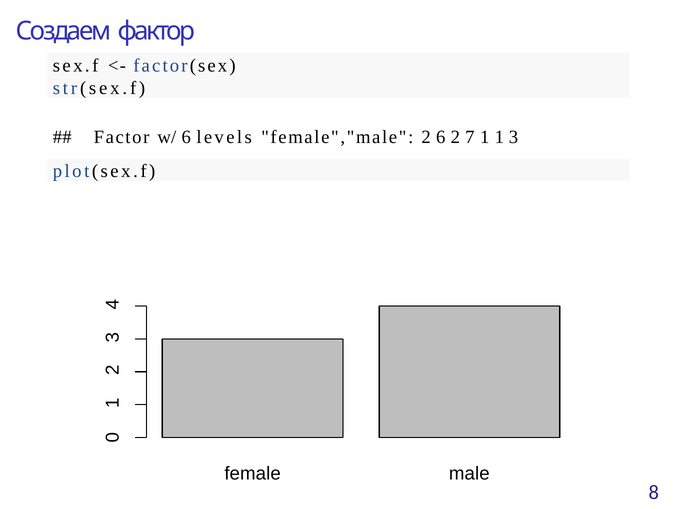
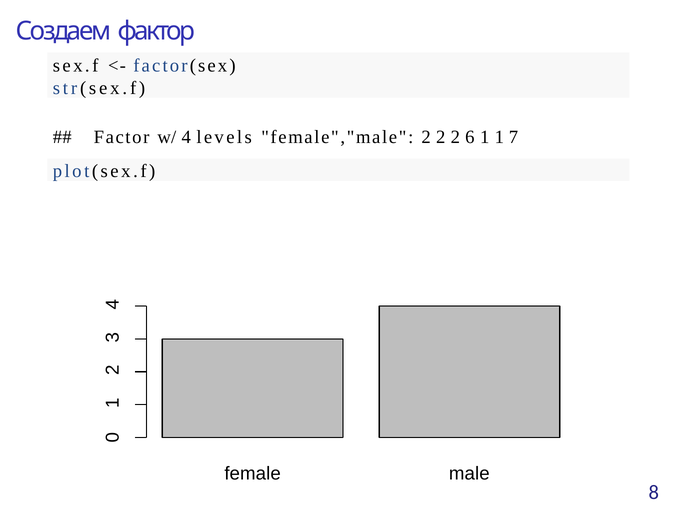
w/ 6: 6 -> 4
female","male 2 6: 6 -> 2
7: 7 -> 6
1 3: 3 -> 7
